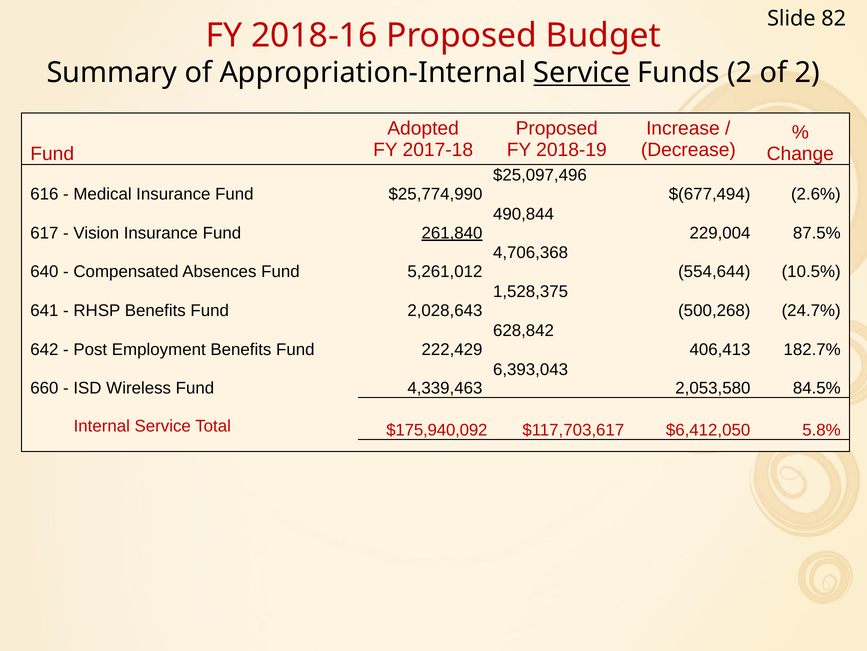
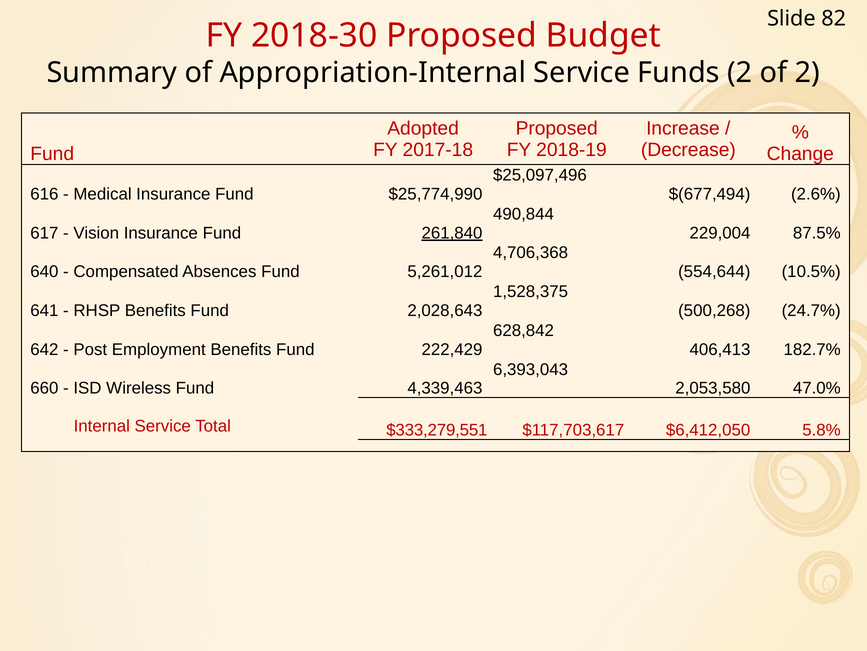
2018-16: 2018-16 -> 2018-30
Service at (582, 73) underline: present -> none
84.5%: 84.5% -> 47.0%
$175,940,092: $175,940,092 -> $333,279,551
